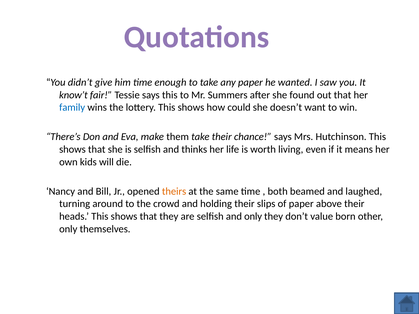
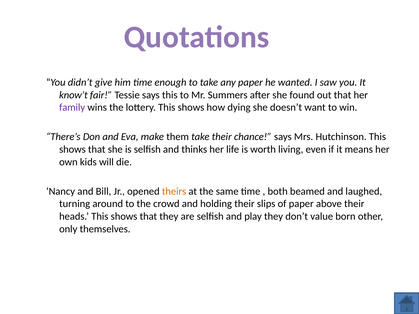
family colour: blue -> purple
could: could -> dying
and only: only -> play
